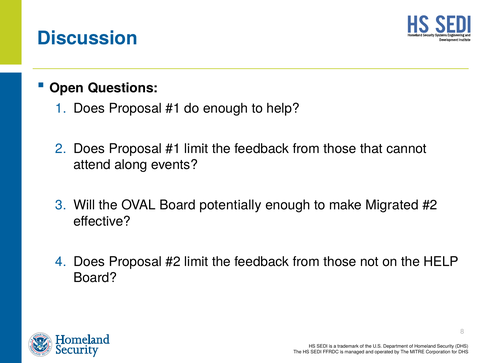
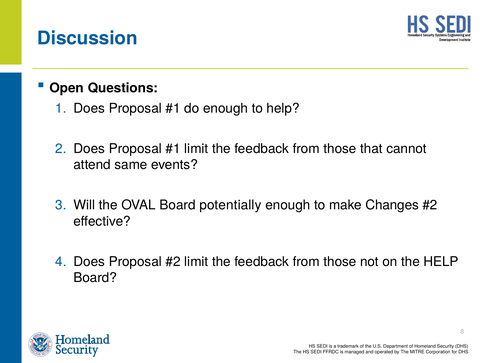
along: along -> same
Migrated: Migrated -> Changes
